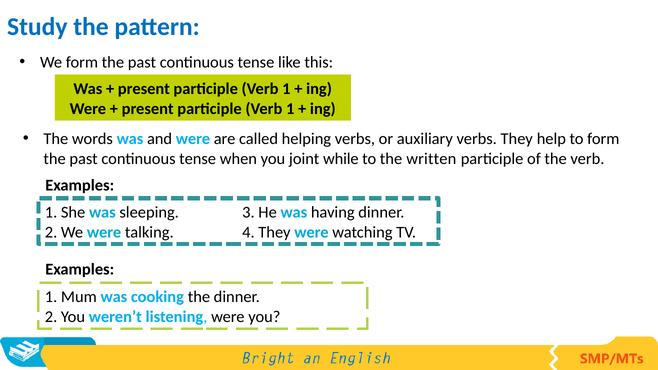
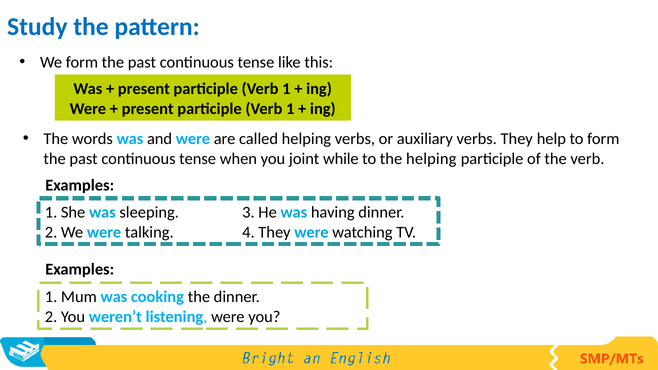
the written: written -> helping
